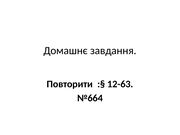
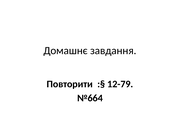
12-63: 12-63 -> 12-79
